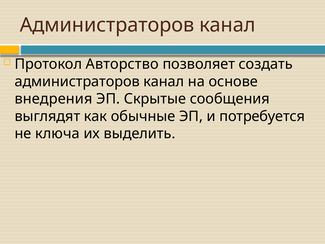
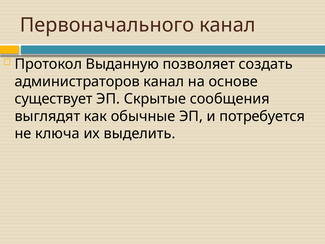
Администраторов at (107, 25): Администраторов -> Первоначального
Авторство: Авторство -> Выданную
внедрения: внедрения -> существует
